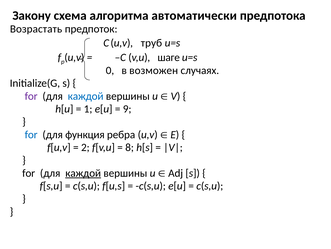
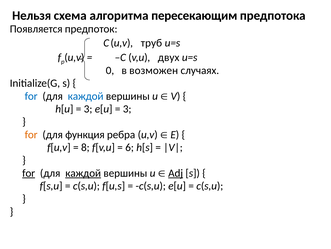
Закону: Закону -> Нельзя
автоматически: автоматически -> пересекающим
Возрастать: Возрастать -> Появляется
шаге: шаге -> двух
for at (31, 96) colour: purple -> blue
1 at (88, 109): 1 -> 3
9 at (127, 109): 9 -> 3
for at (31, 134) colour: blue -> orange
2: 2 -> 8
8: 8 -> 6
for at (29, 173) underline: none -> present
Adj underline: none -> present
